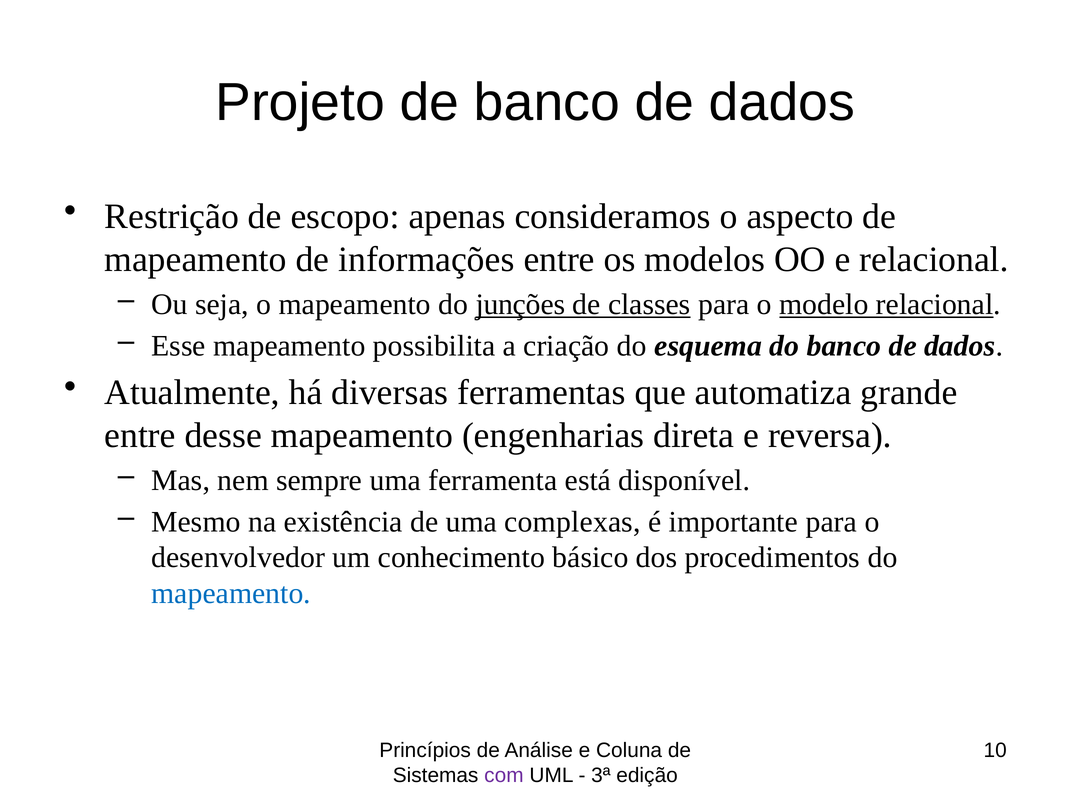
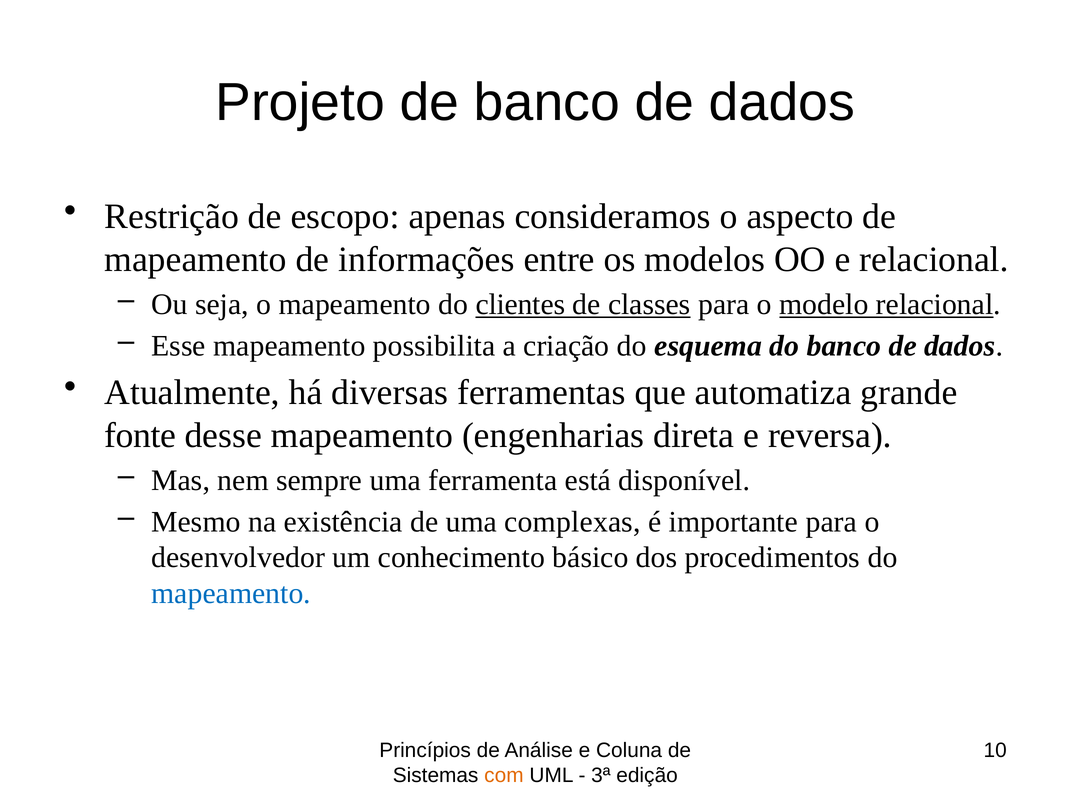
junções: junções -> clientes
entre at (140, 436): entre -> fonte
com colour: purple -> orange
